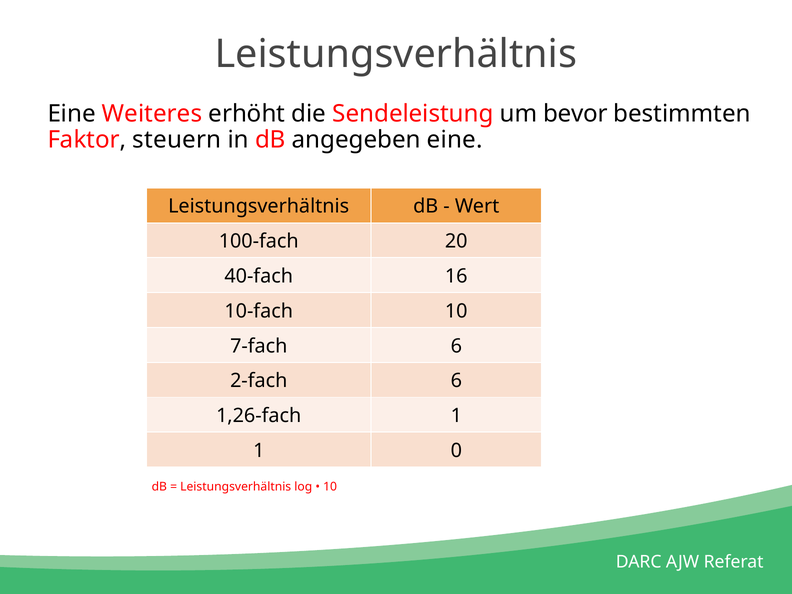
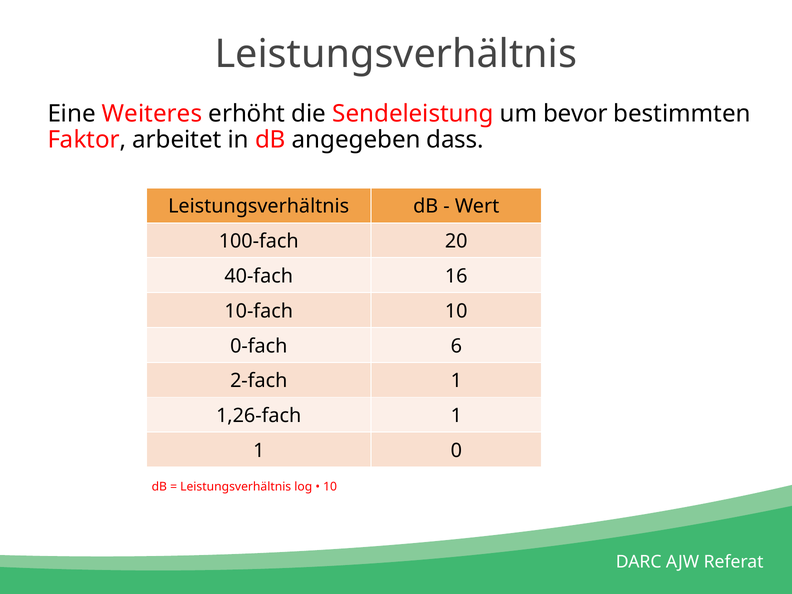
steuern: steuern -> arbeitet
angegeben eine: eine -> dass
7-fach: 7-fach -> 0-fach
2-fach 6: 6 -> 1
